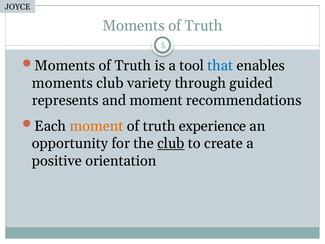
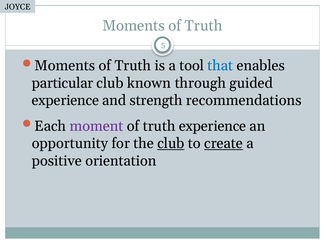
moments at (62, 83): moments -> particular
variety: variety -> known
represents at (65, 100): represents -> experience
and moment: moment -> strength
moment at (96, 126) colour: orange -> purple
create underline: none -> present
